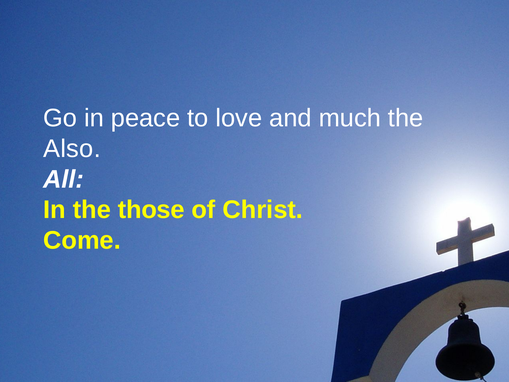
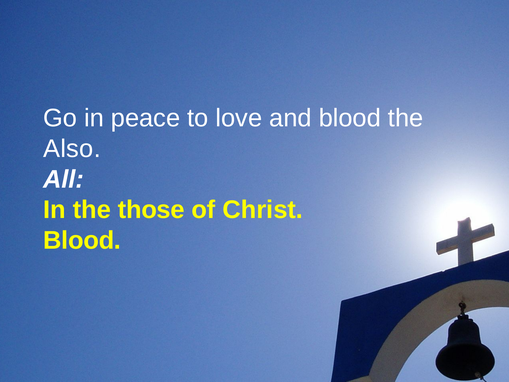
and much: much -> blood
Come at (82, 240): Come -> Blood
